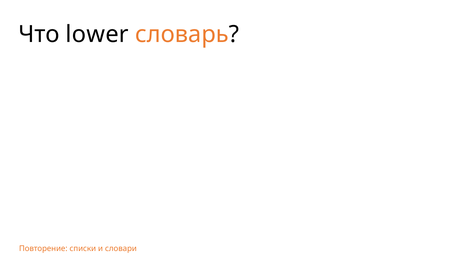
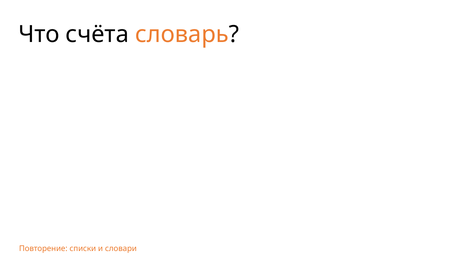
lower: lower -> счёта
